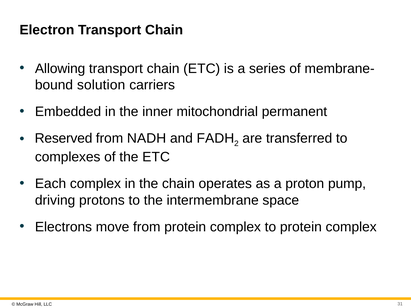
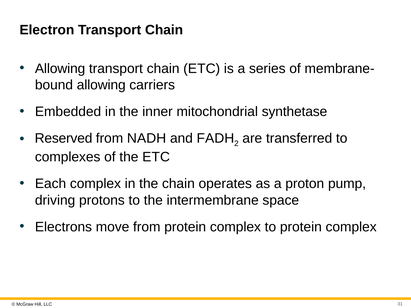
solution at (101, 85): solution -> allowing
permanent: permanent -> synthetase
